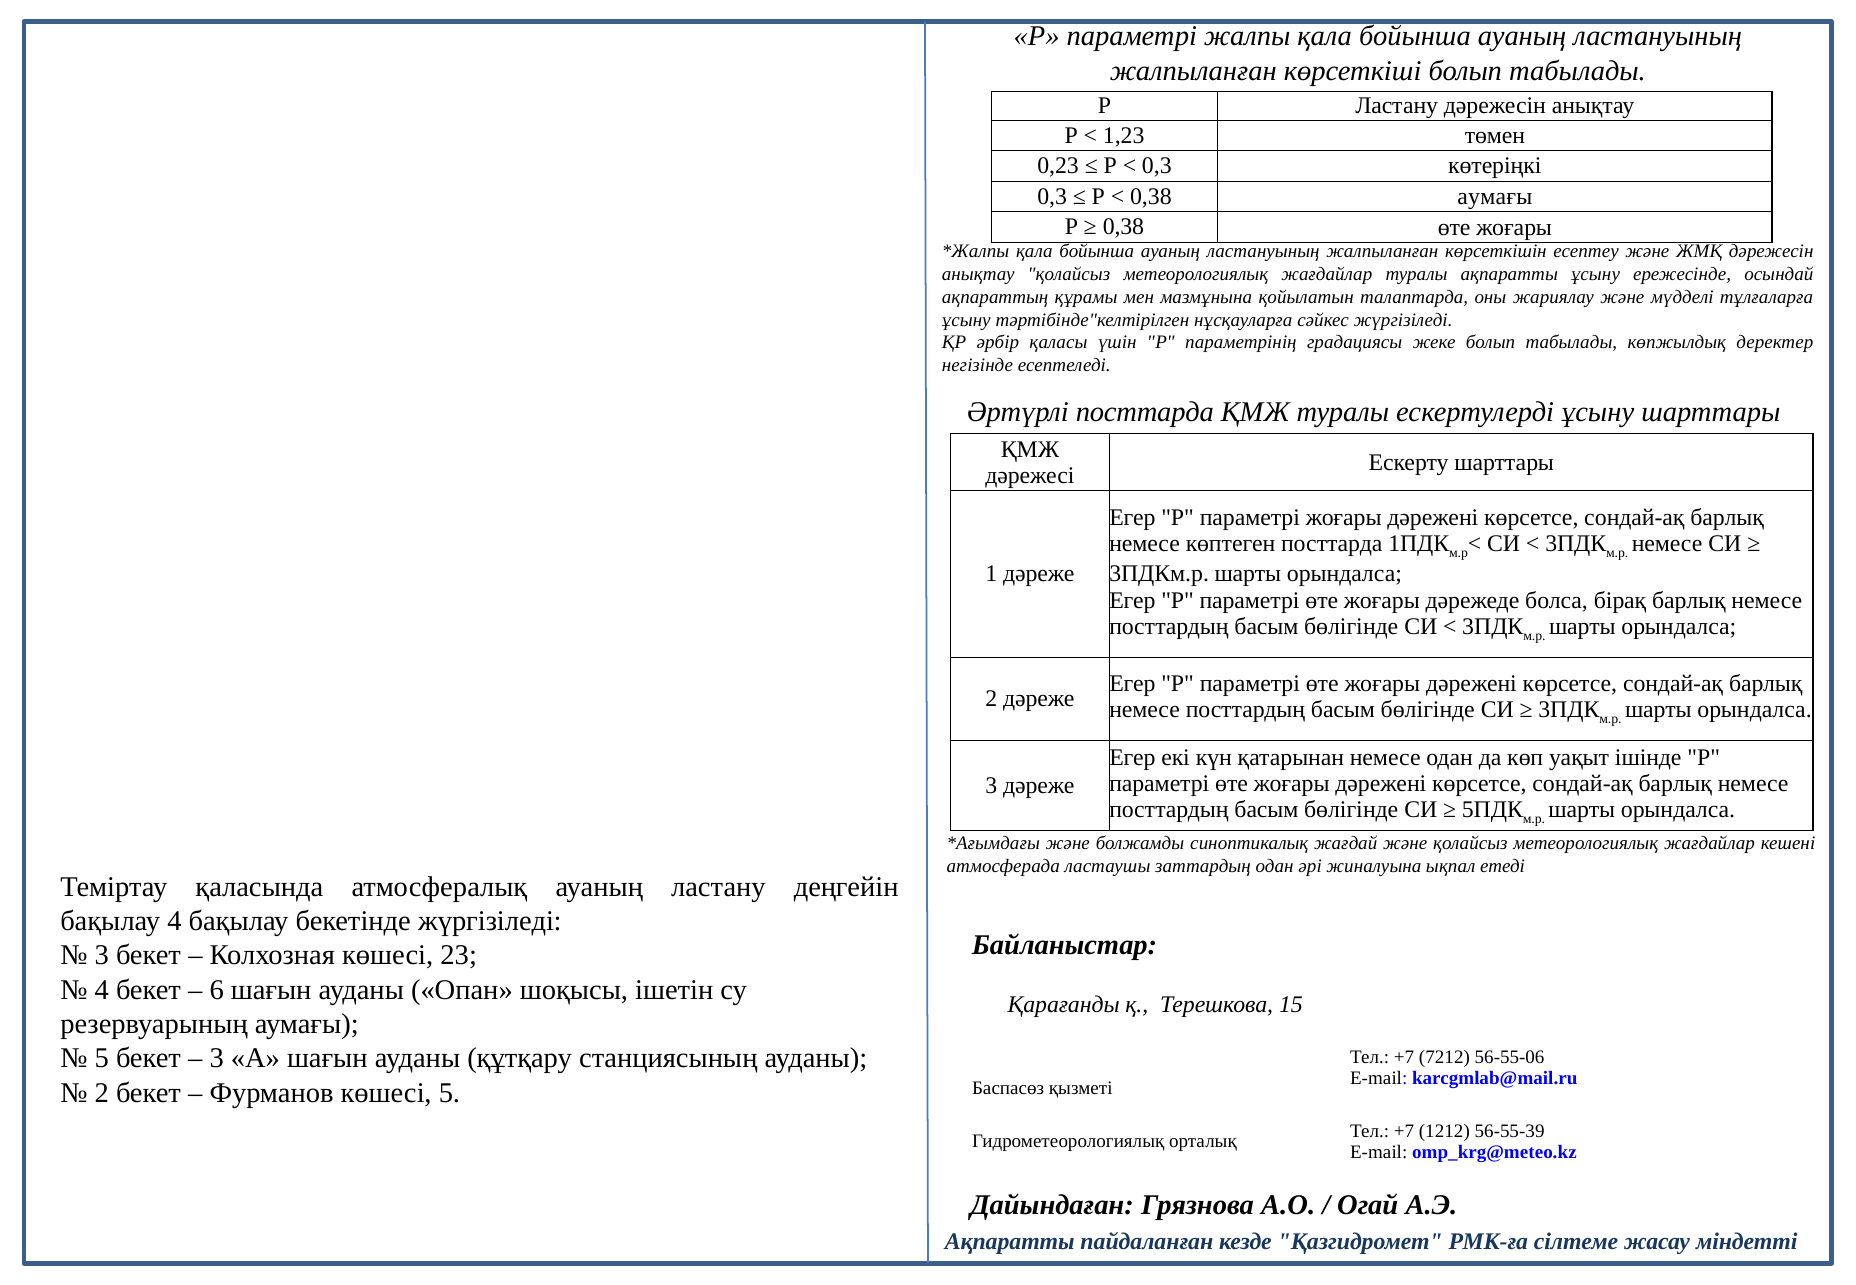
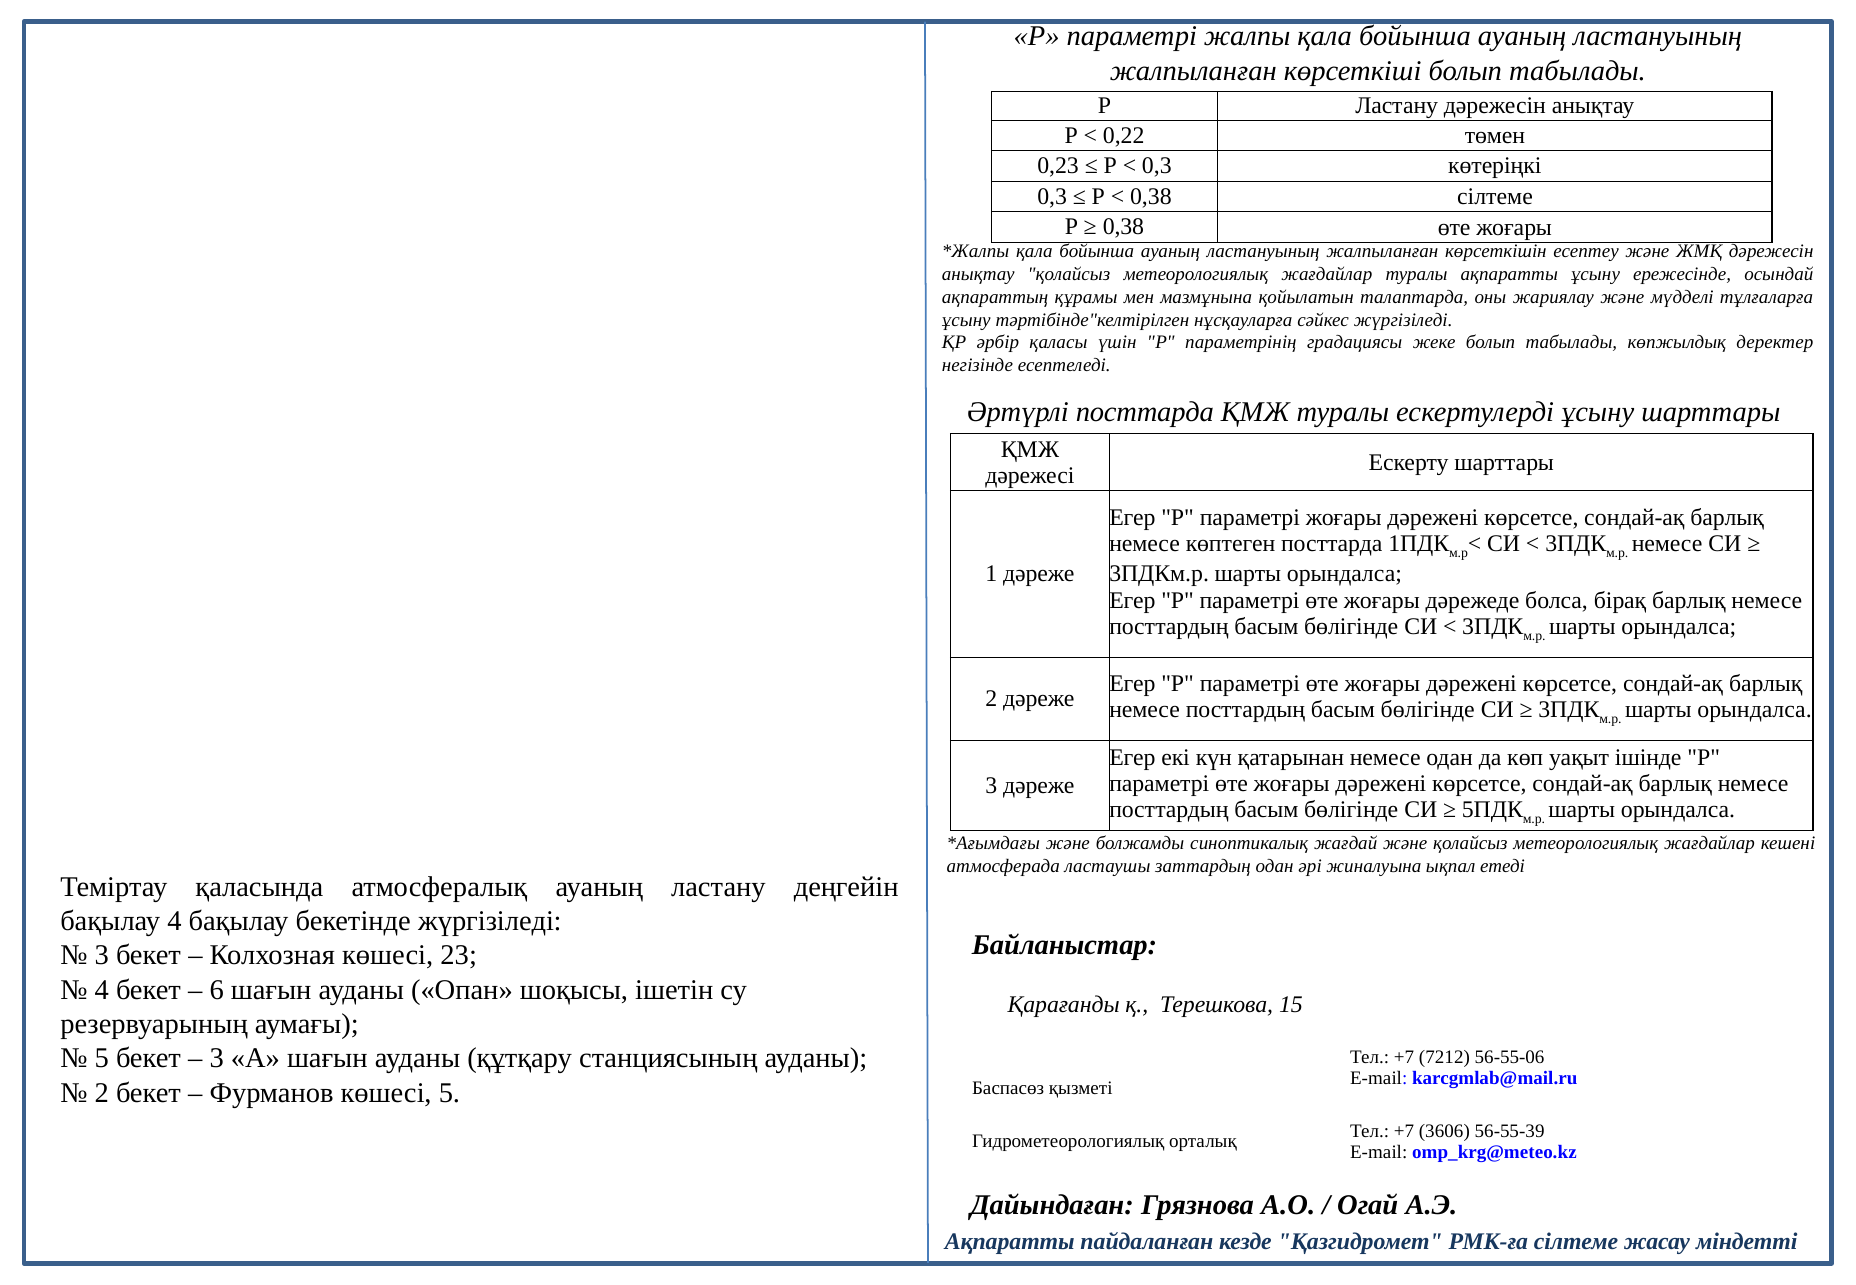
1,23: 1,23 -> 0,22
0,38 аумағы: аумағы -> сілтеме
1212: 1212 -> 3606
